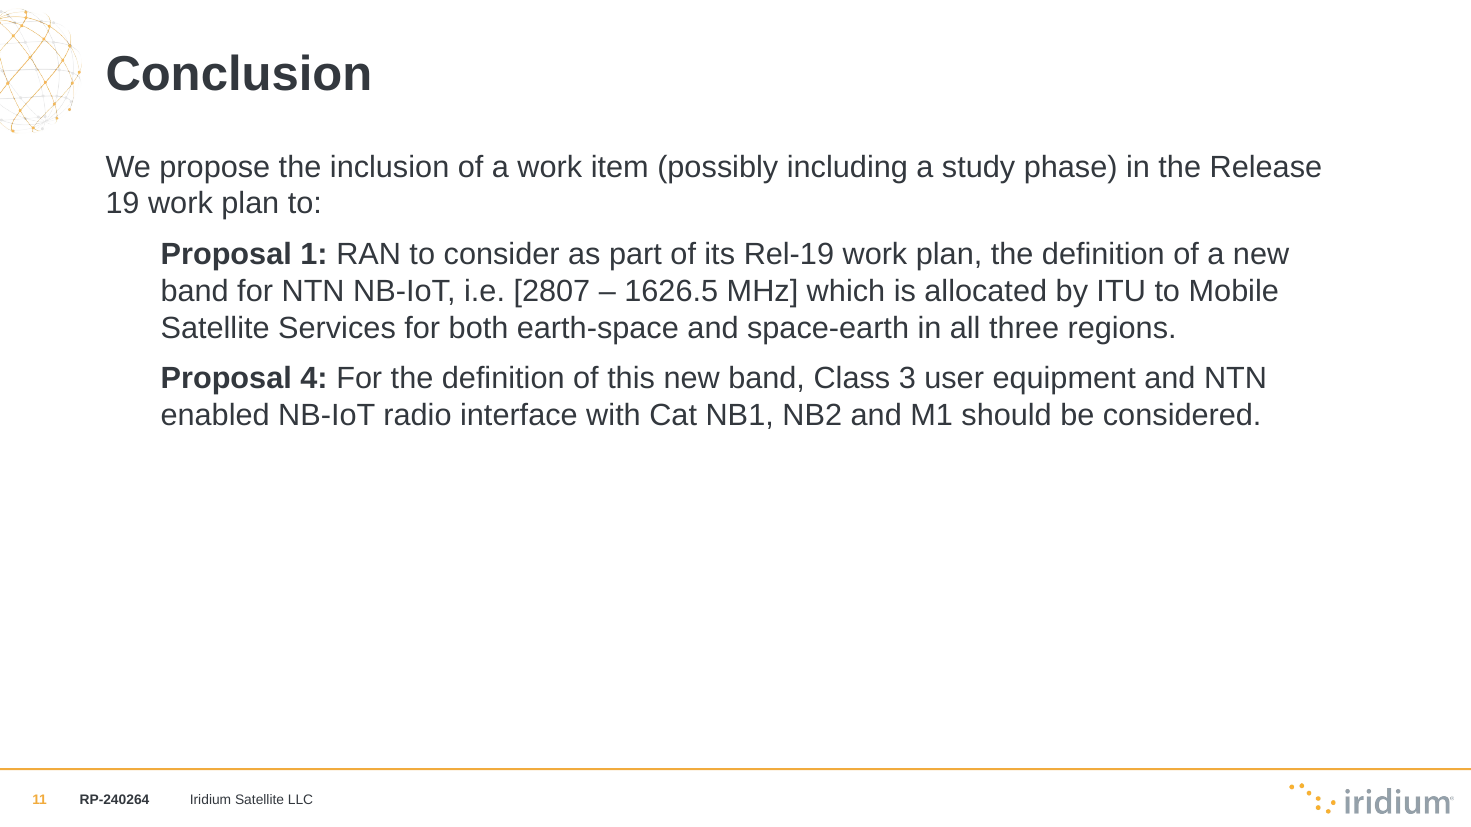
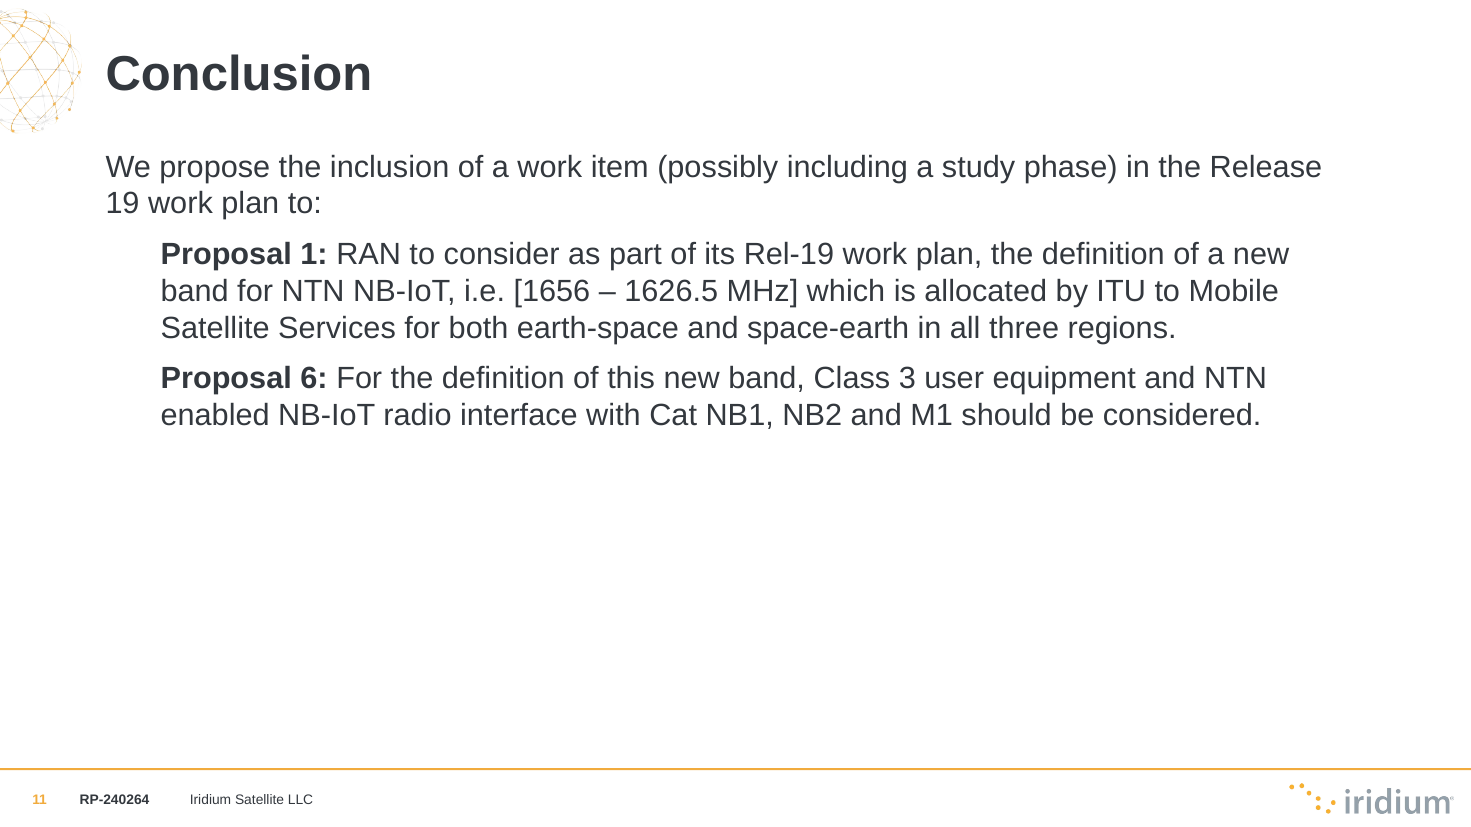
2807: 2807 -> 1656
4: 4 -> 6
